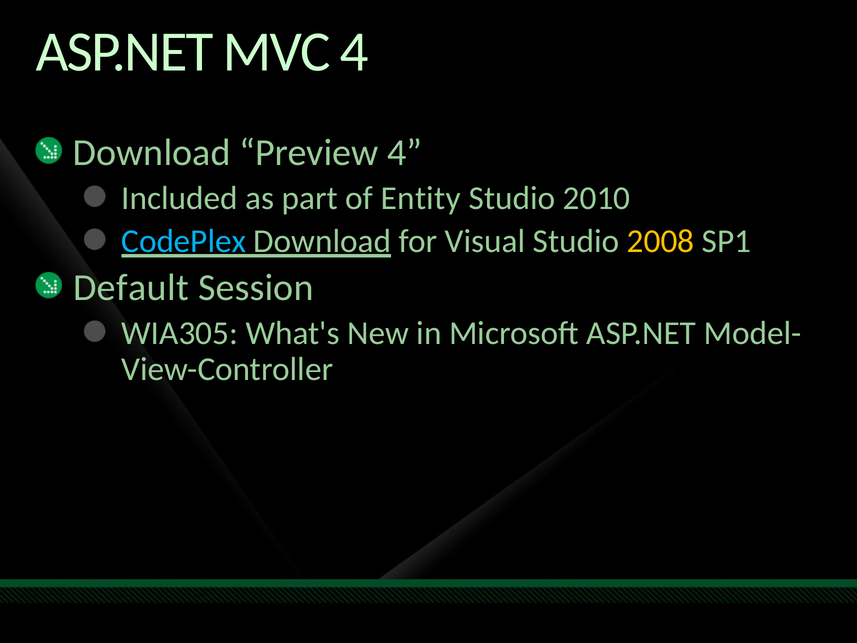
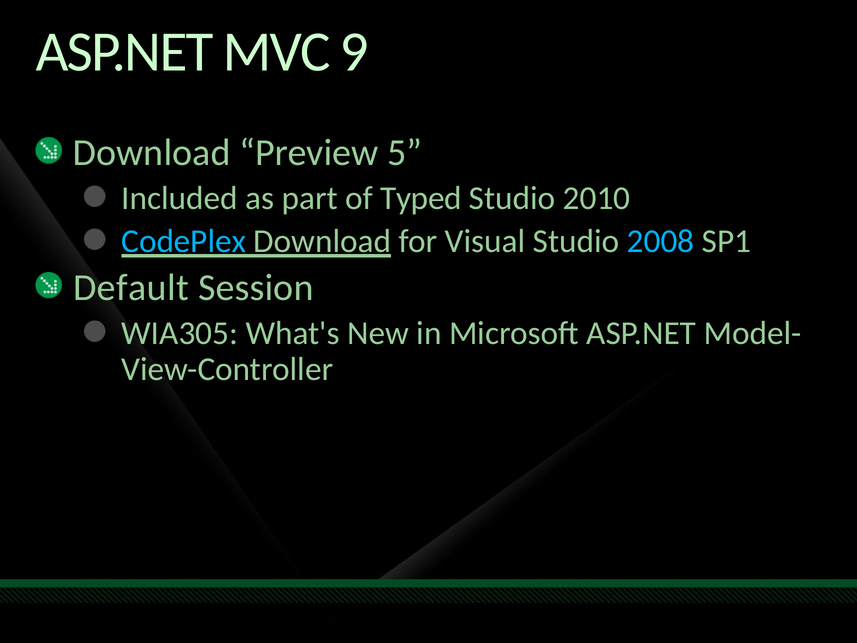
MVC 4: 4 -> 9
Preview 4: 4 -> 5
Entity: Entity -> Typed
2008 colour: yellow -> light blue
